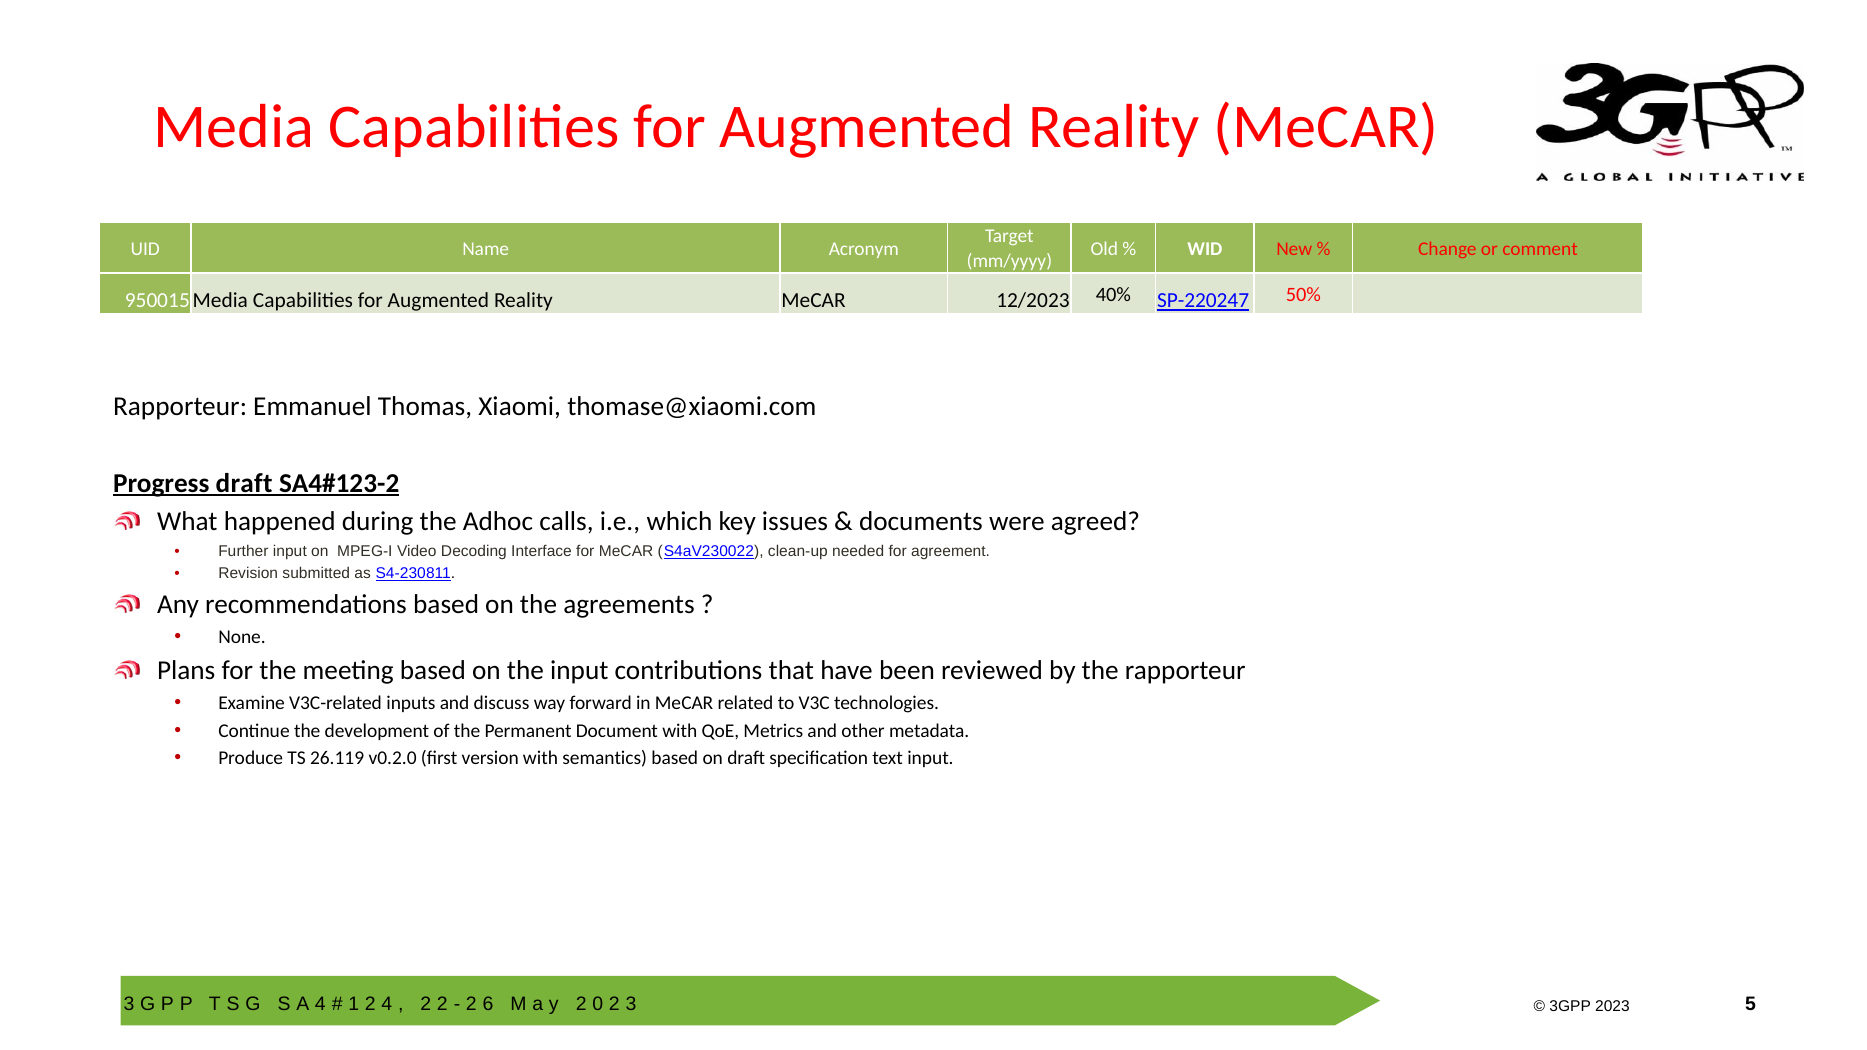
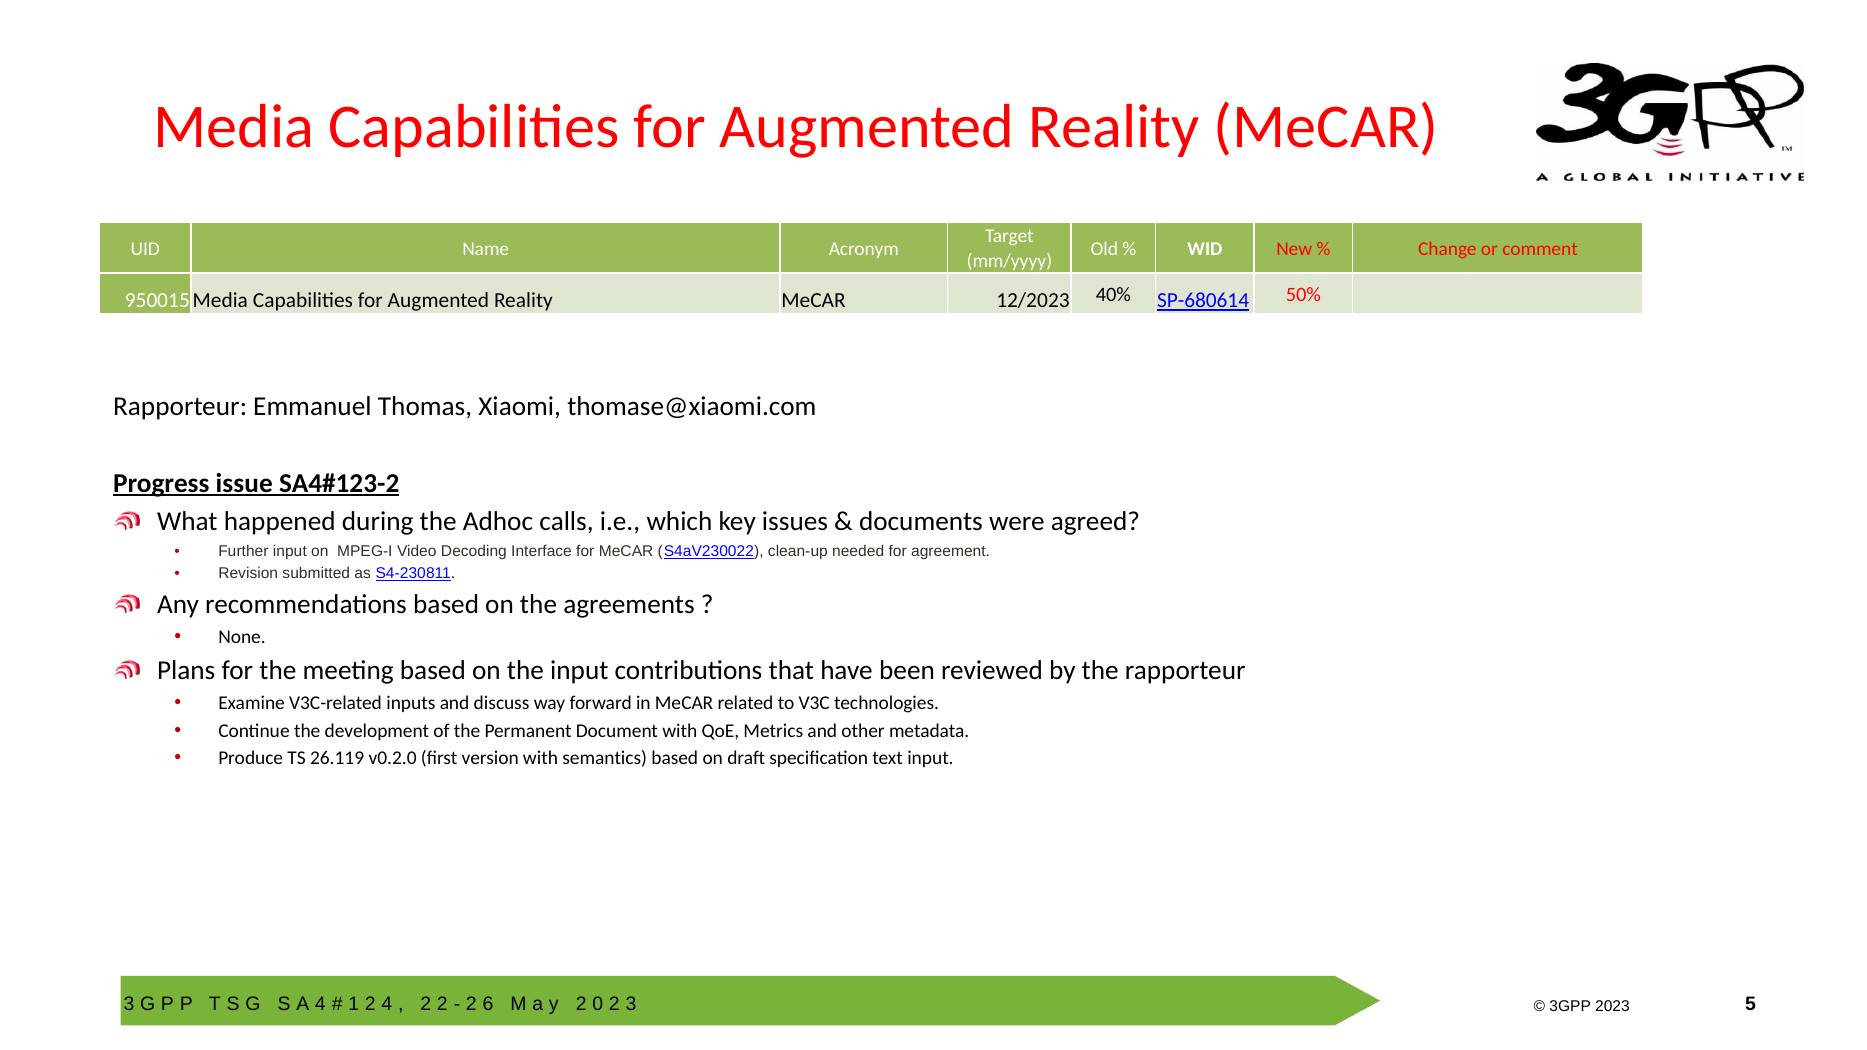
SP-220247: SP-220247 -> SP-680614
Progress draft: draft -> issue
